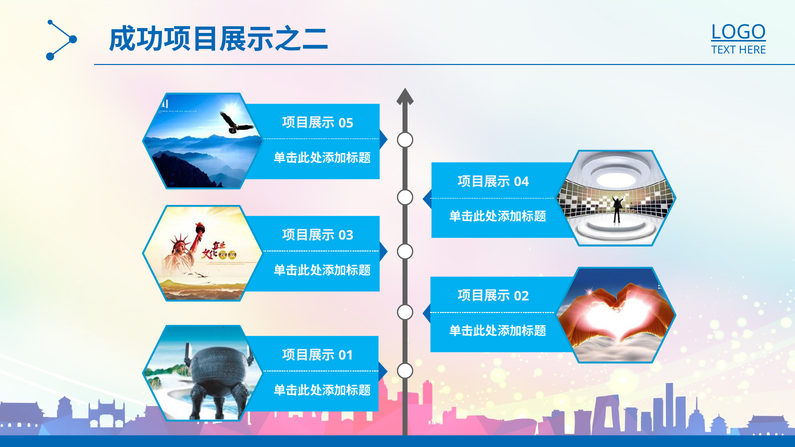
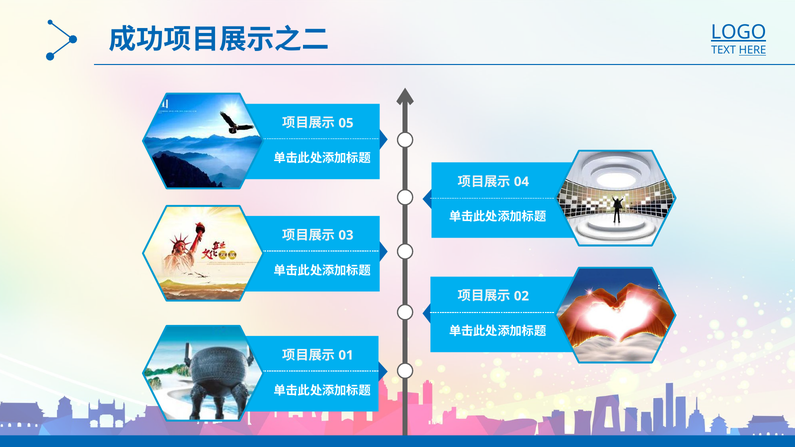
HERE underline: none -> present
